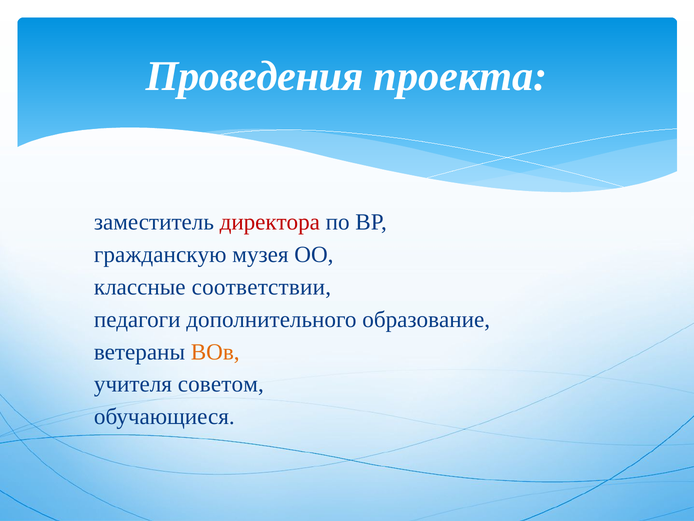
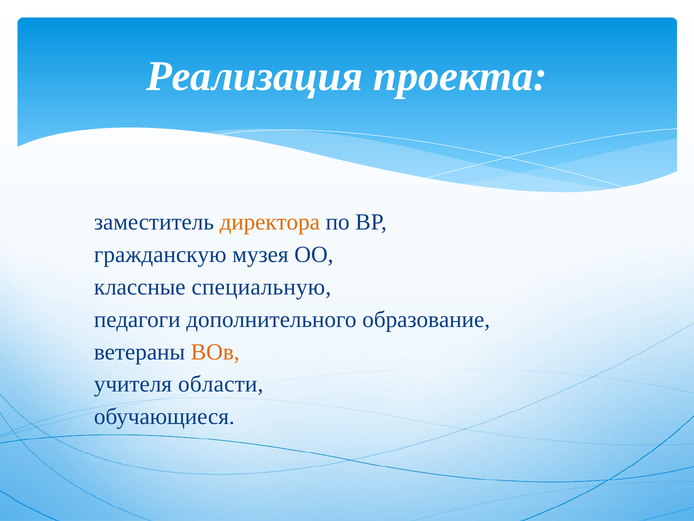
Проведения: Проведения -> Реализация
директора colour: red -> orange
соответствии: соответствии -> специальную
советом: советом -> области
